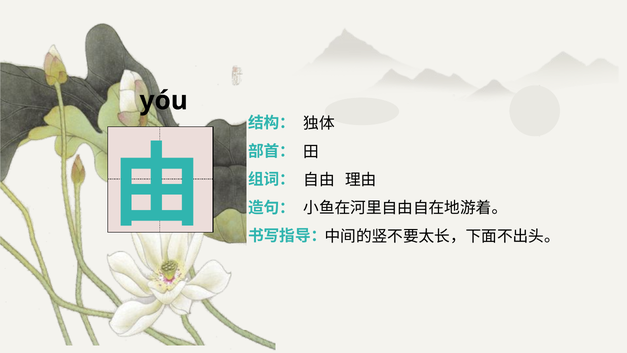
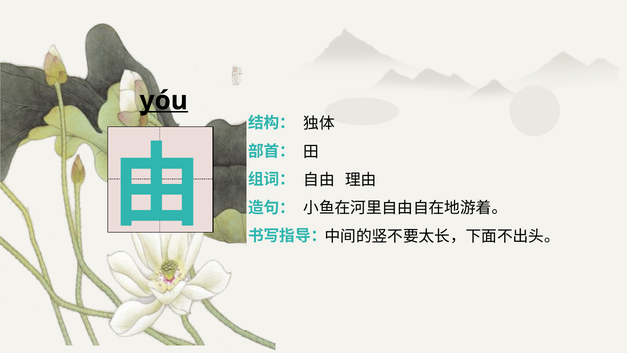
yóu underline: none -> present
